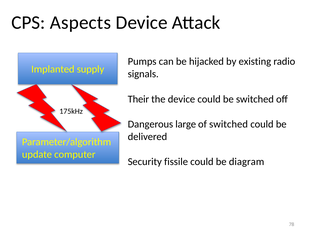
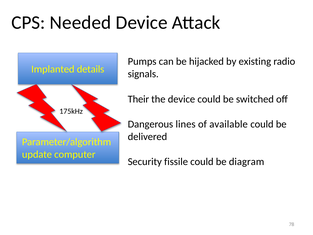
Aspects: Aspects -> Needed
supply: supply -> details
large: large -> lines
of switched: switched -> available
